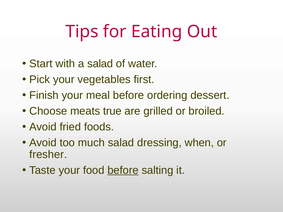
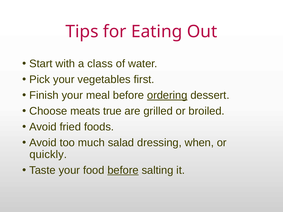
a salad: salad -> class
ordering underline: none -> present
fresher: fresher -> quickly
